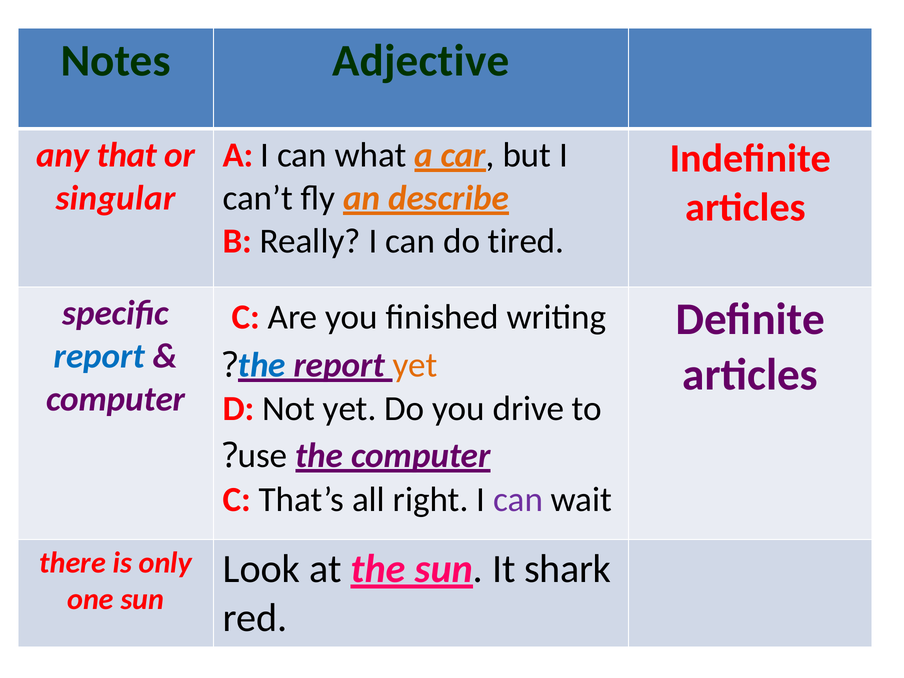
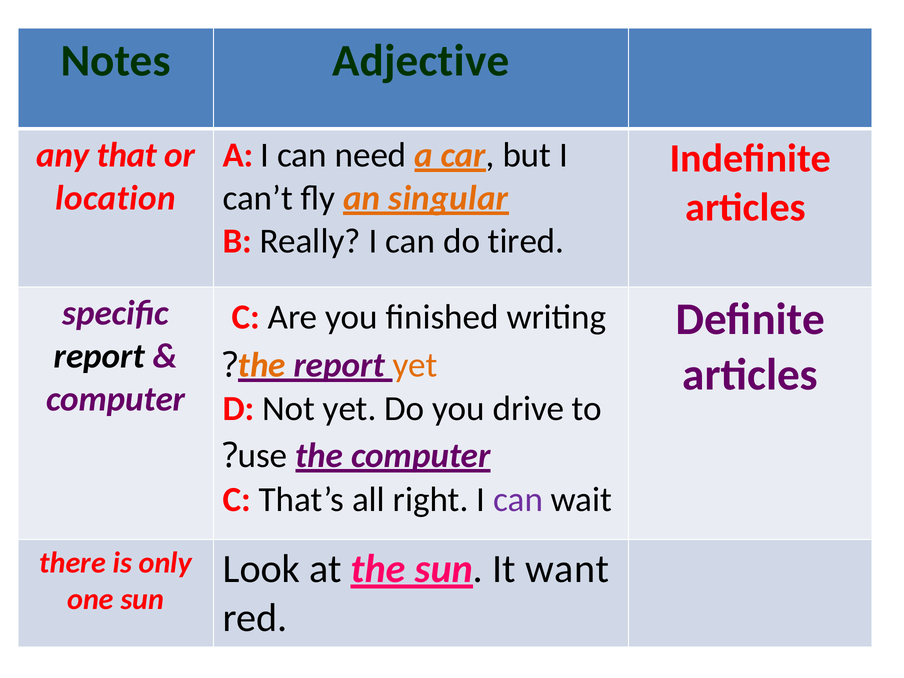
what: what -> need
singular: singular -> location
describe: describe -> singular
report at (99, 356) colour: blue -> black
the at (262, 365) colour: blue -> orange
shark: shark -> want
